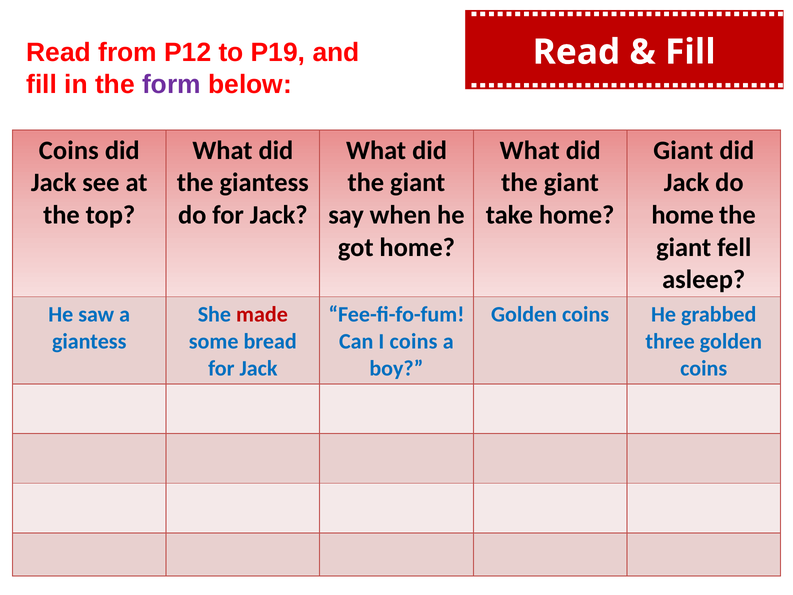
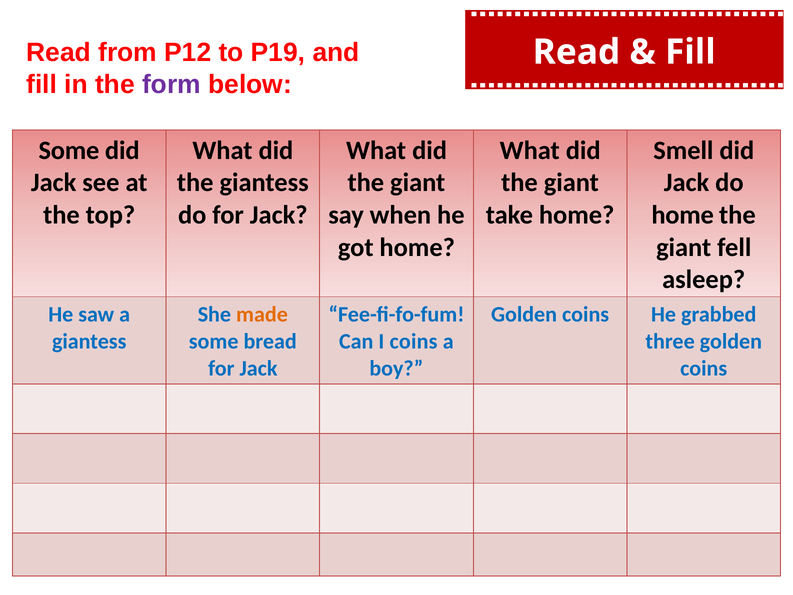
Coins at (69, 150): Coins -> Some
Giant at (683, 150): Giant -> Smell
made colour: red -> orange
